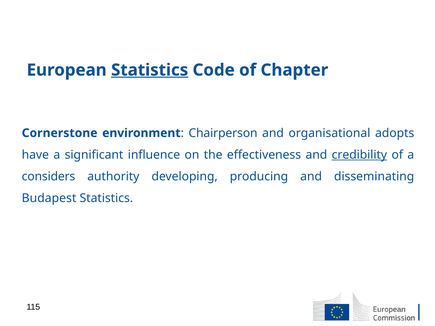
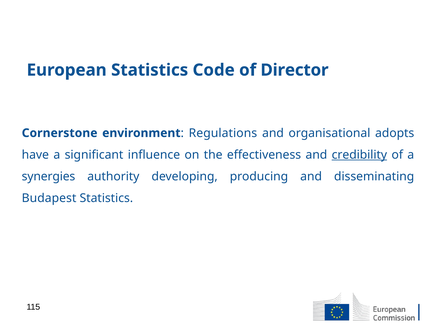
Statistics at (150, 70) underline: present -> none
Chapter: Chapter -> Director
Chairperson: Chairperson -> Regulations
considers: considers -> synergies
